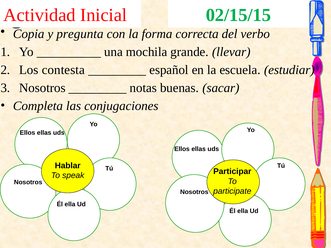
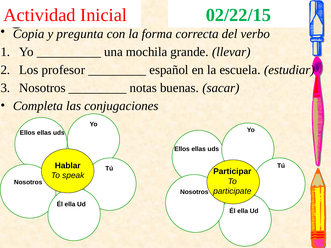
02/15/15: 02/15/15 -> 02/22/15
contesta: contesta -> profesor
